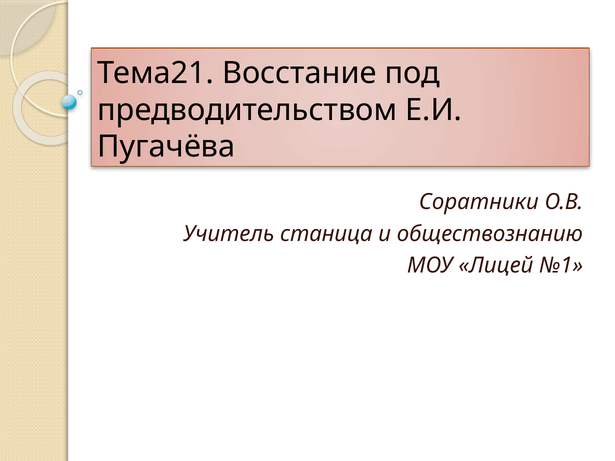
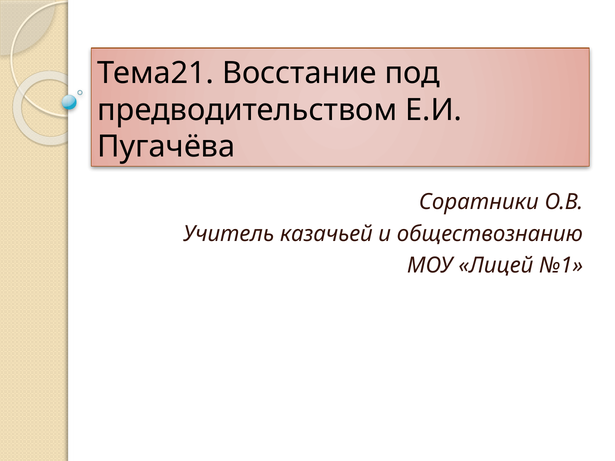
станица: станица -> казачьей
